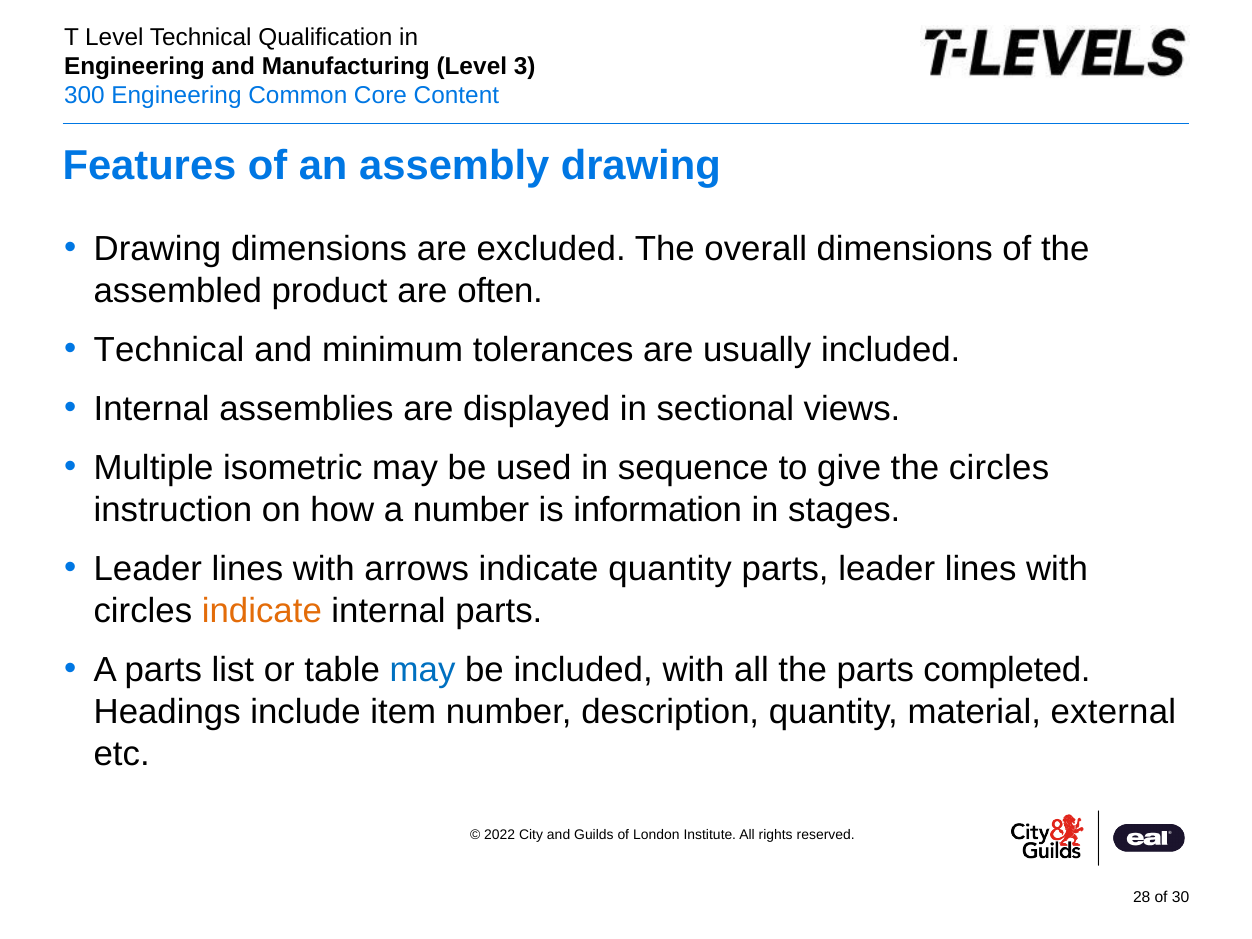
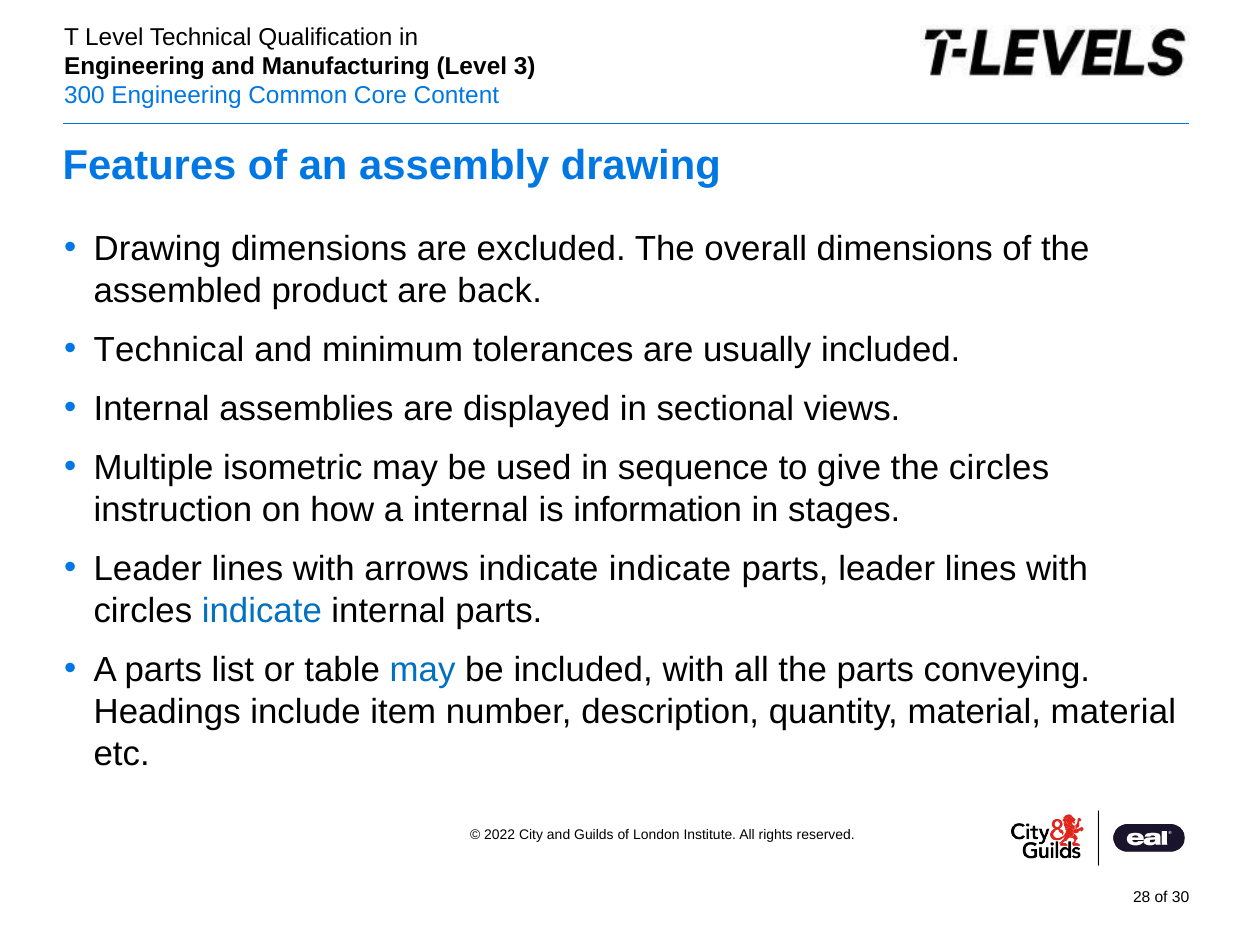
often: often -> back
a number: number -> internal
indicate quantity: quantity -> indicate
indicate at (262, 611) colour: orange -> blue
completed: completed -> conveying
material external: external -> material
